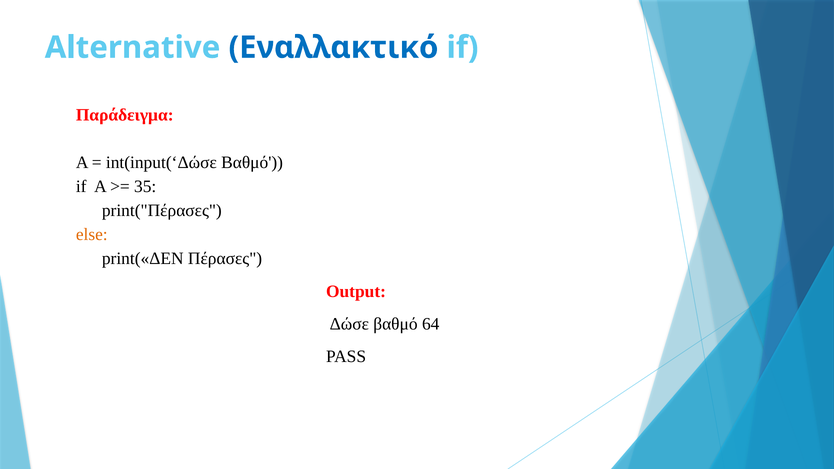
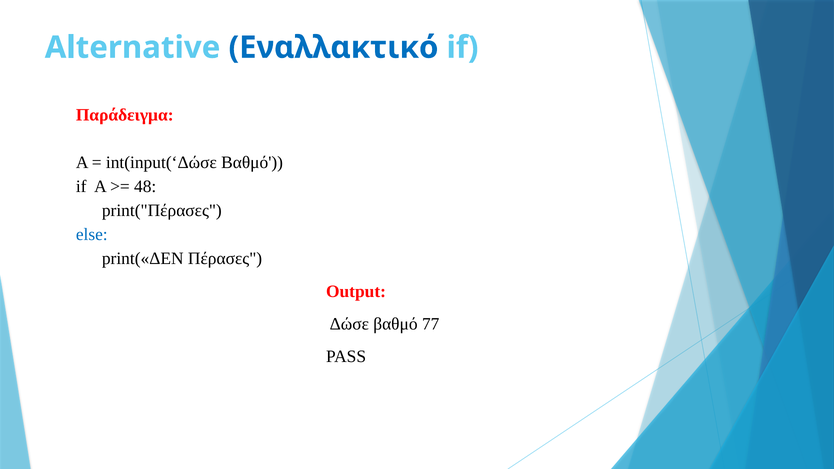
35: 35 -> 48
else colour: orange -> blue
64: 64 -> 77
